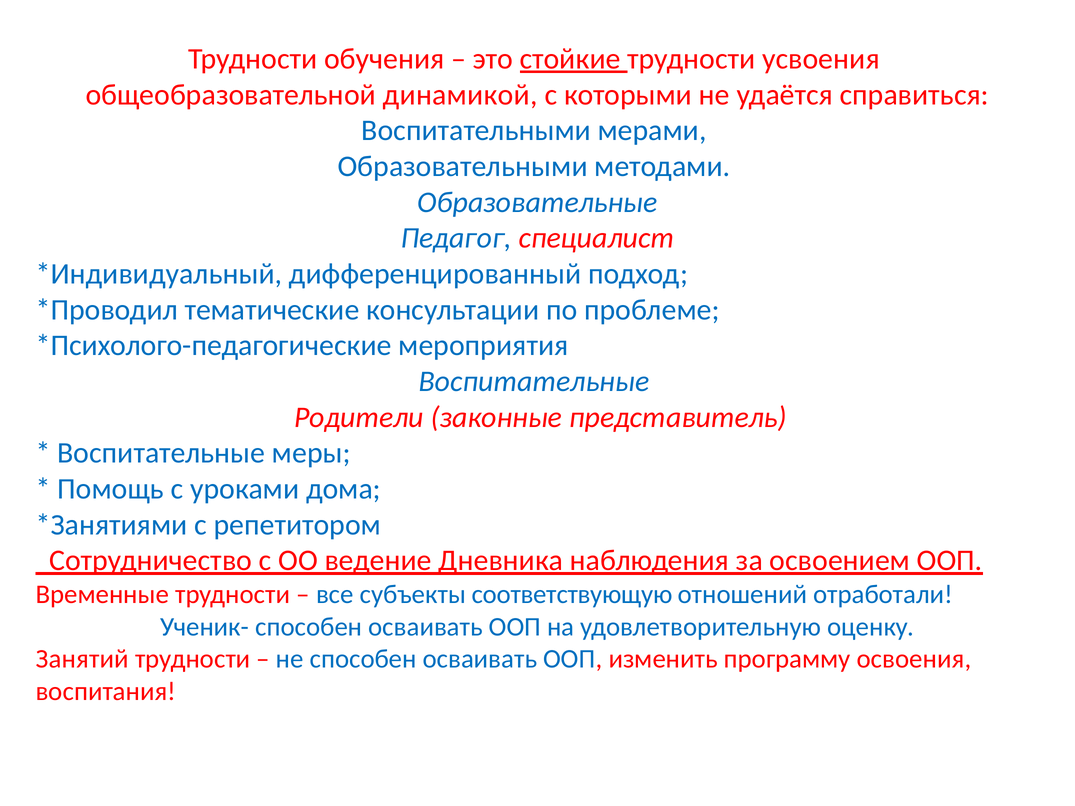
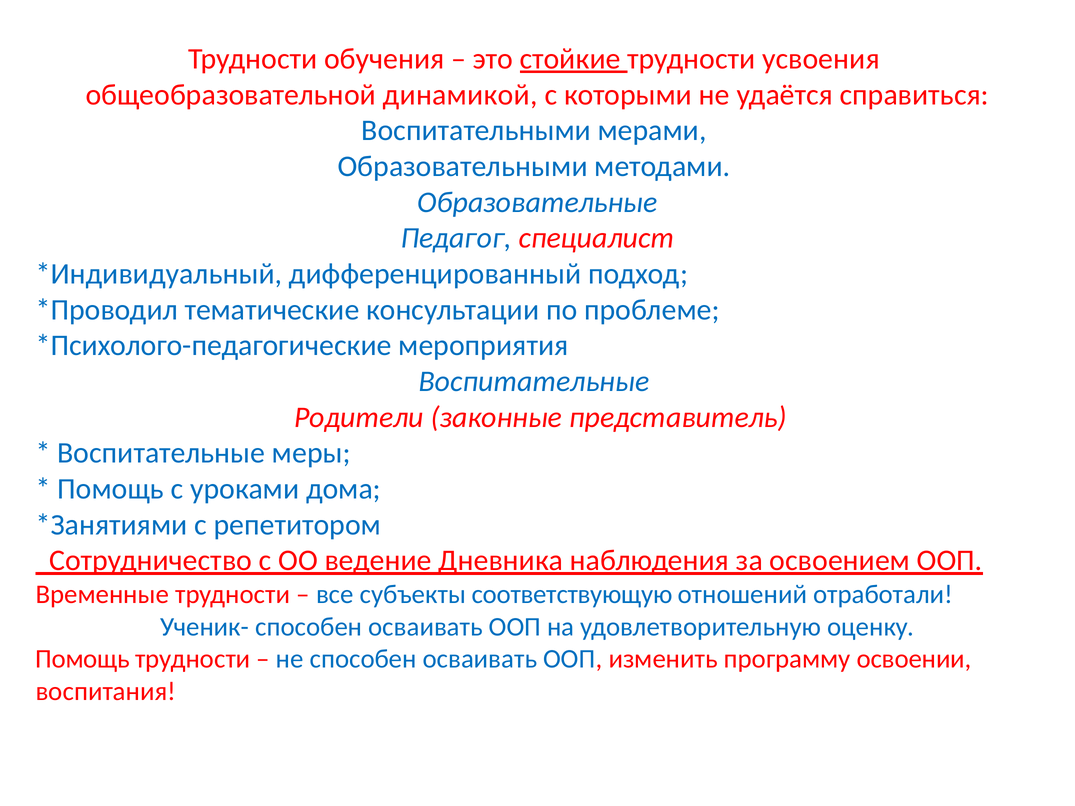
Занятий at (82, 659): Занятий -> Помощь
освоения: освоения -> освоении
